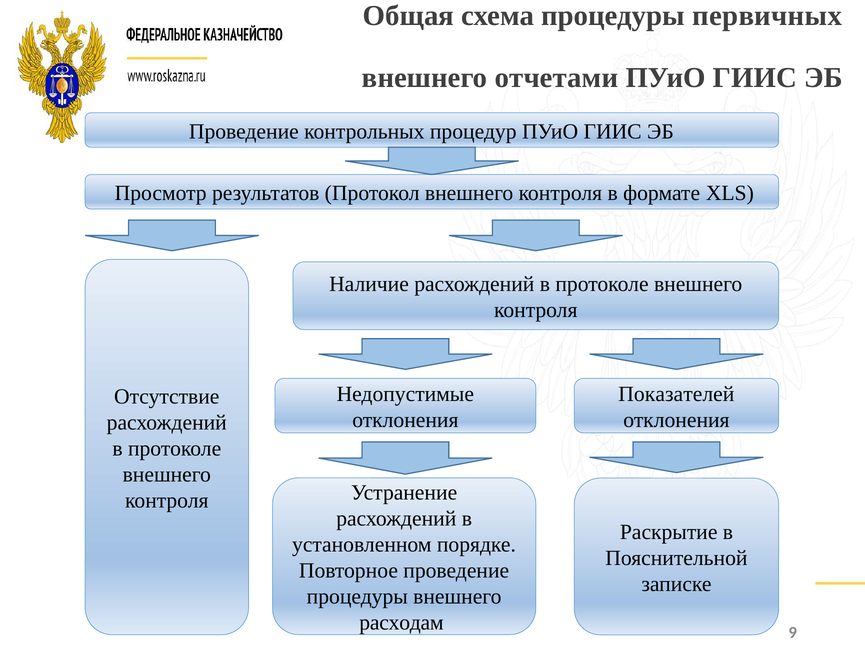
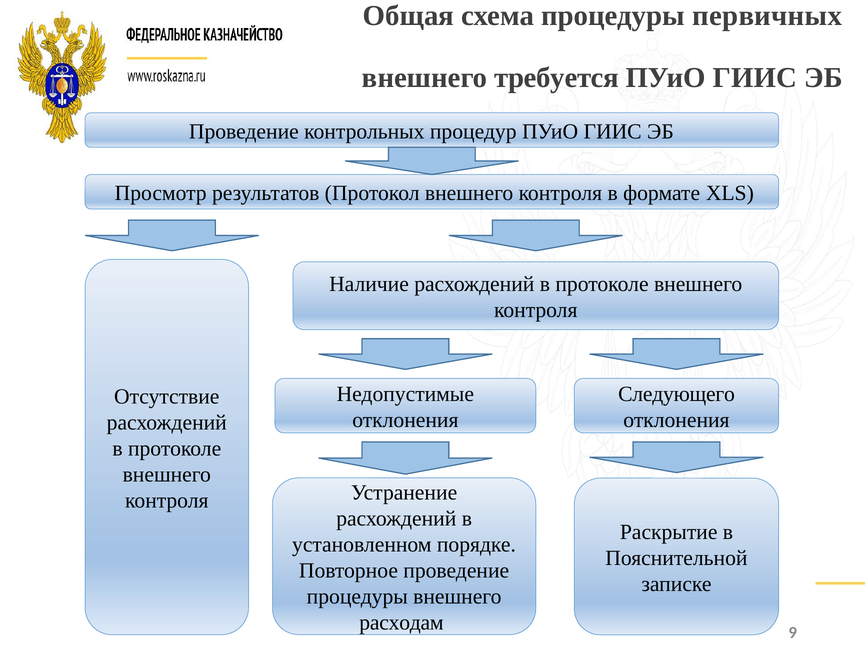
отчетами: отчетами -> требуется
Показателей: Показателей -> Следующего
